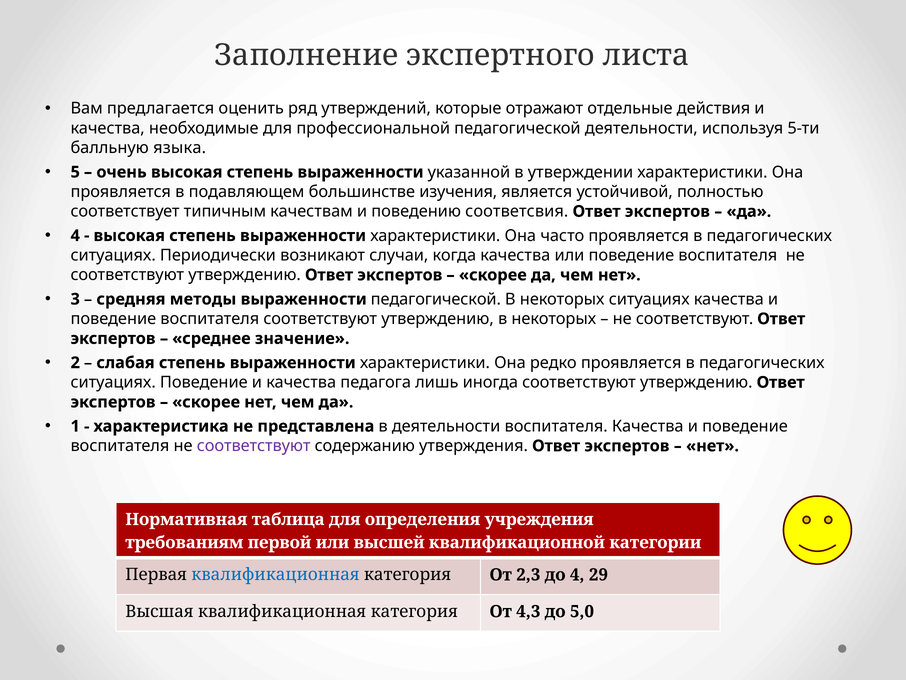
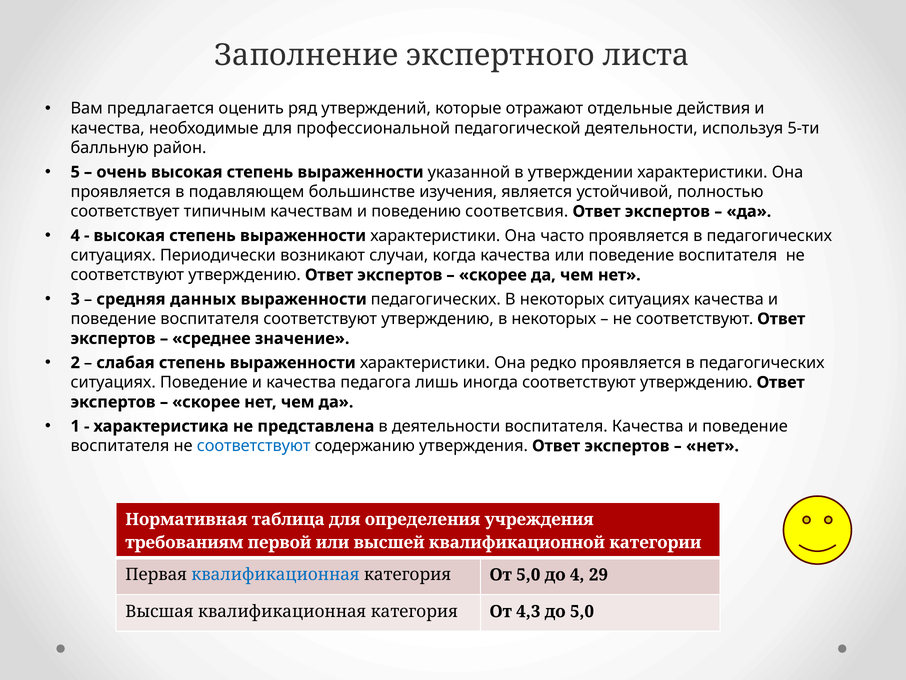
языка: языка -> район
методы: методы -> данных
выраженности педагогической: педагогической -> педагогических
соответствуют at (254, 446) colour: purple -> blue
От 2,3: 2,3 -> 5,0
